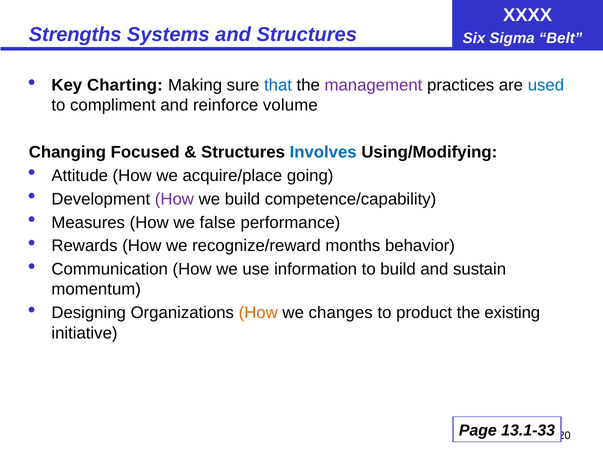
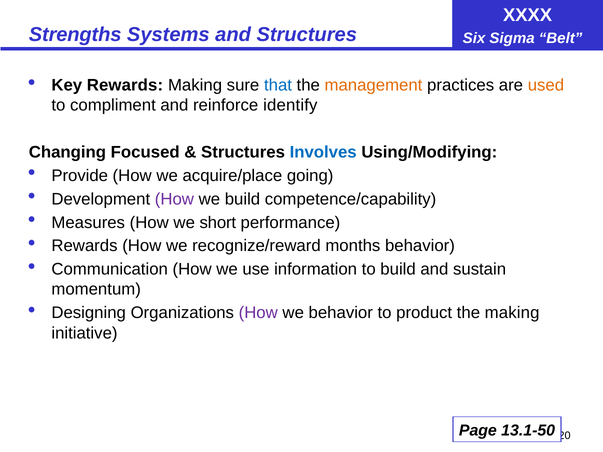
Key Charting: Charting -> Rewards
management colour: purple -> orange
used colour: blue -> orange
volume: volume -> identify
Attitude: Attitude -> Provide
false: false -> short
How at (258, 313) colour: orange -> purple
we changes: changes -> behavior
the existing: existing -> making
13.1-33: 13.1-33 -> 13.1-50
